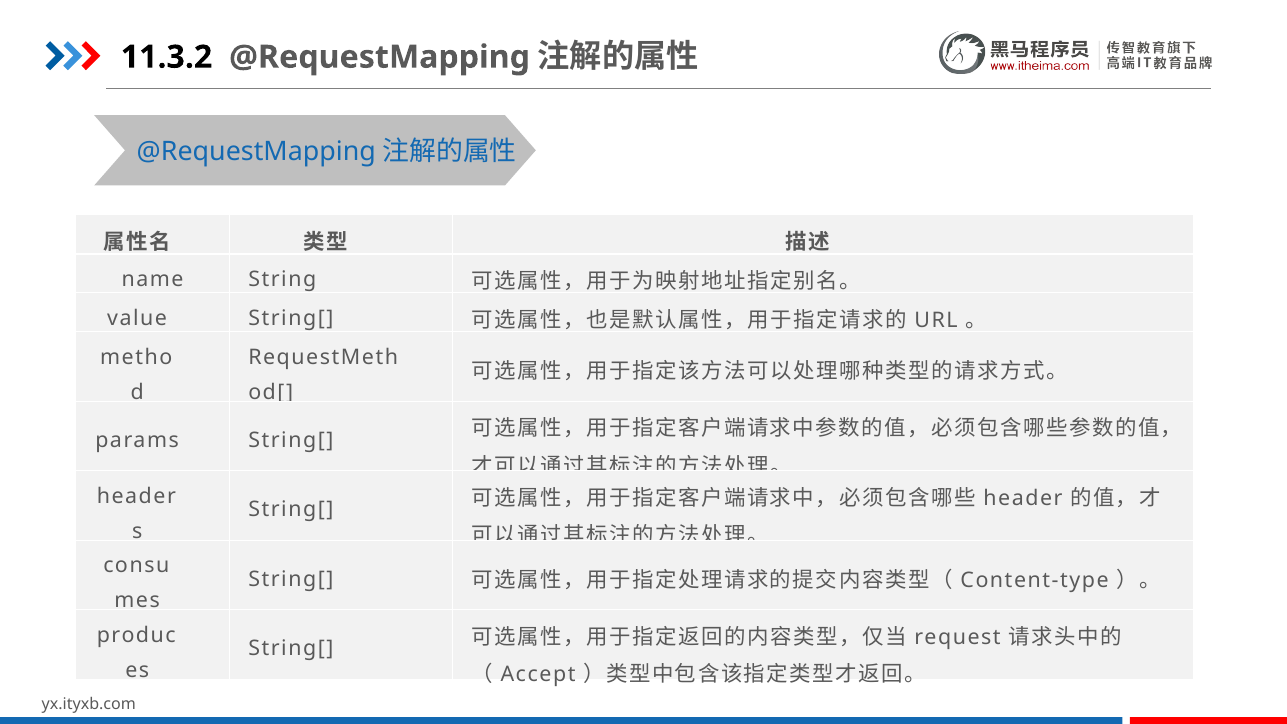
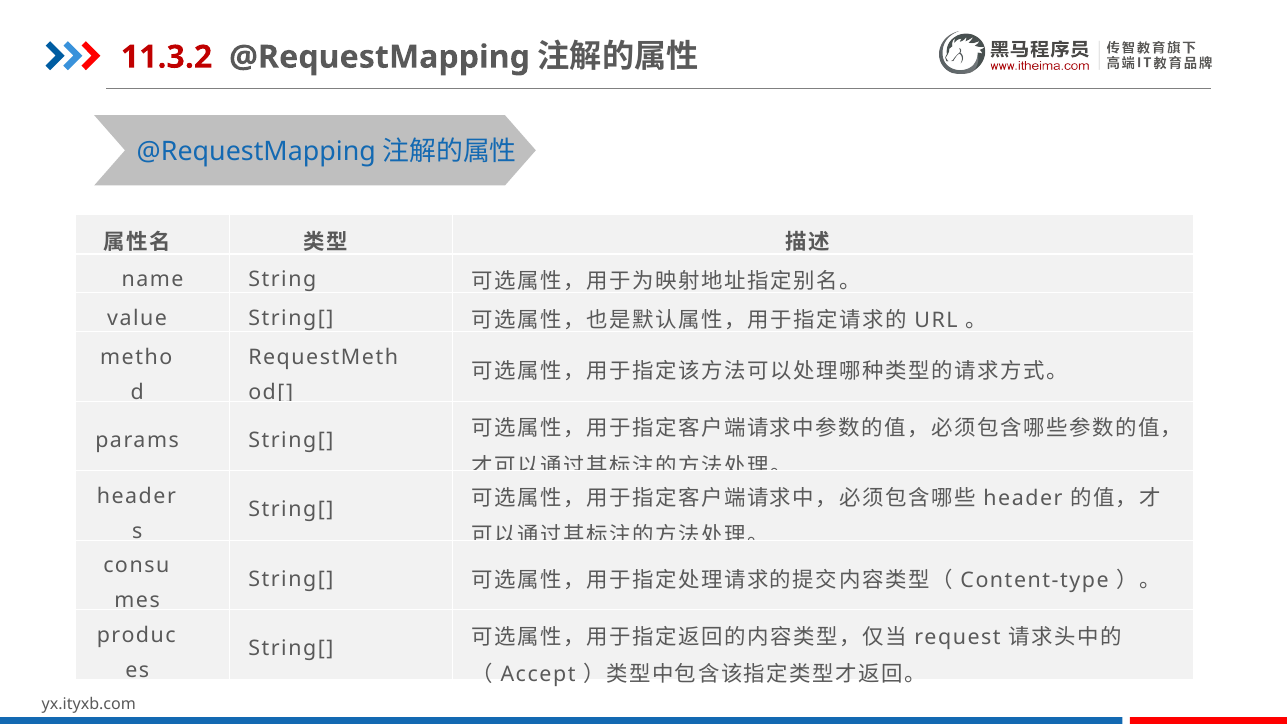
11.3.2 colour: black -> red
